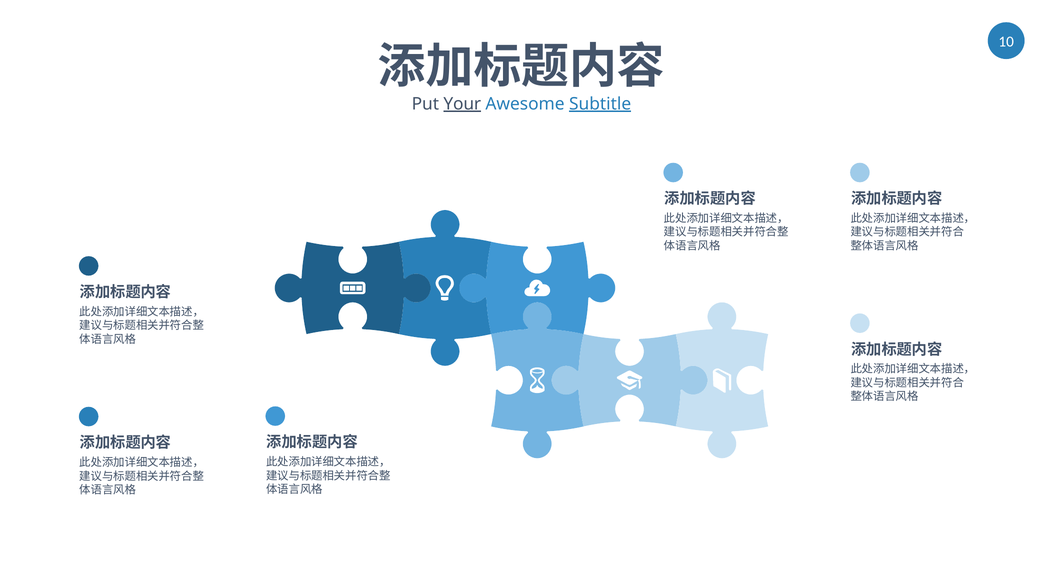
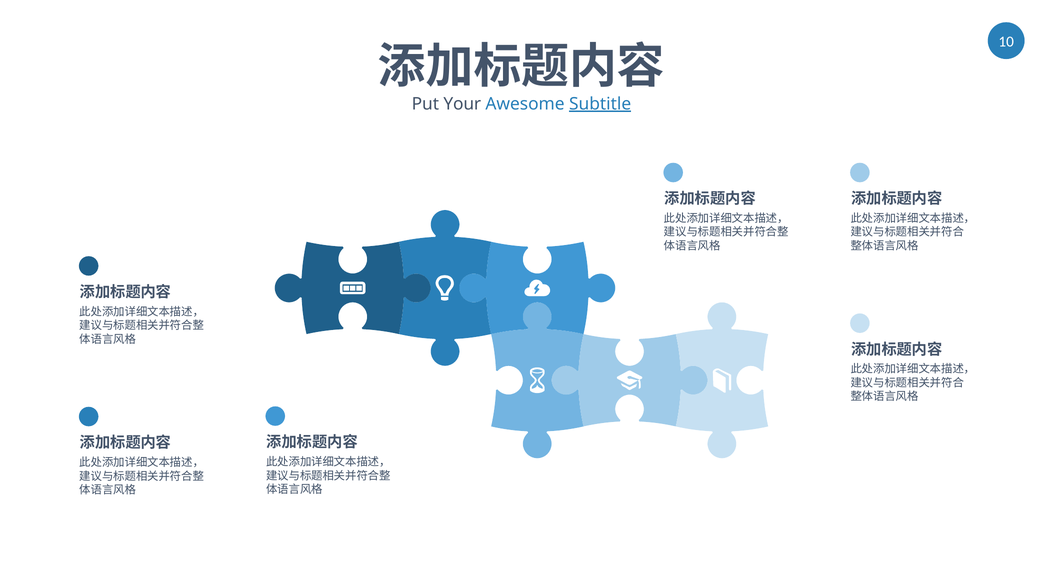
Your underline: present -> none
